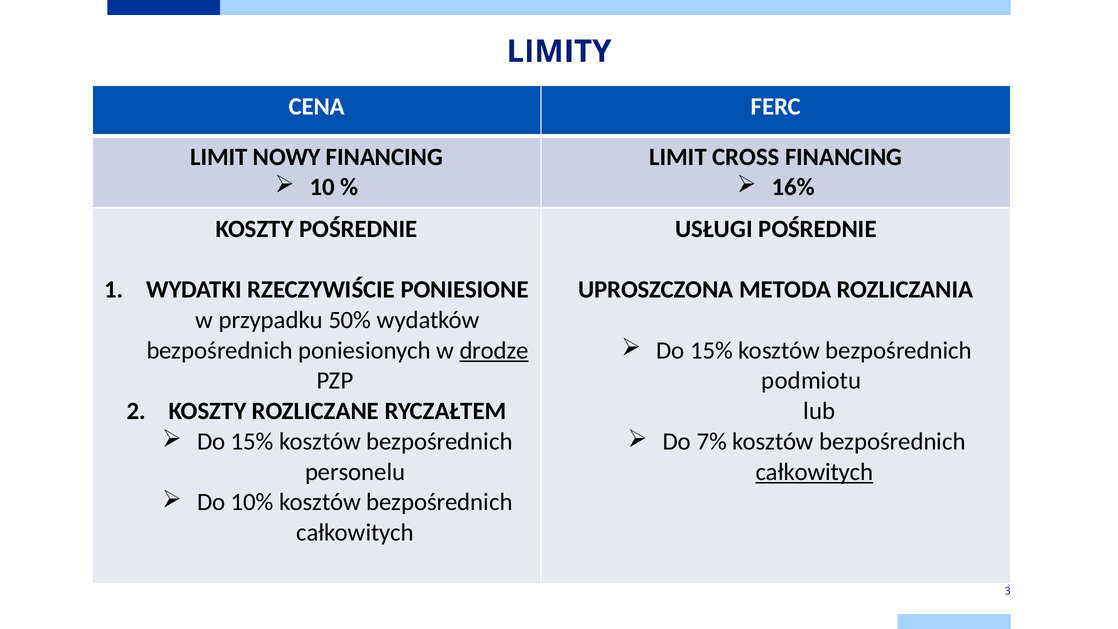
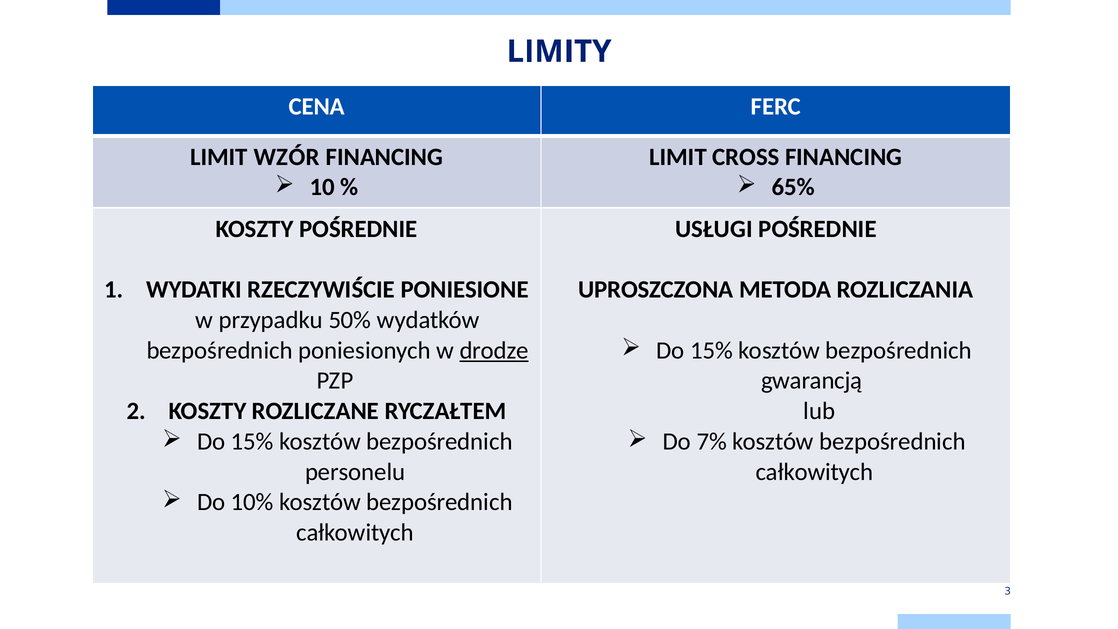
NOWY: NOWY -> WZÓR
16%: 16% -> 65%
podmiotu: podmiotu -> gwarancją
całkowitych at (814, 472) underline: present -> none
